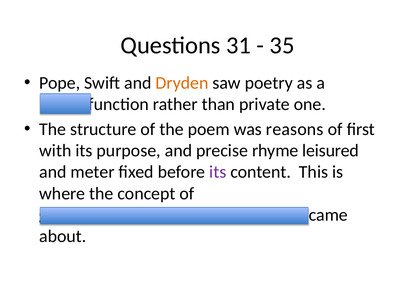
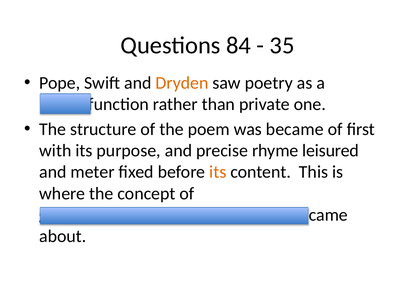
31: 31 -> 84
reasons: reasons -> became
its at (218, 172) colour: purple -> orange
